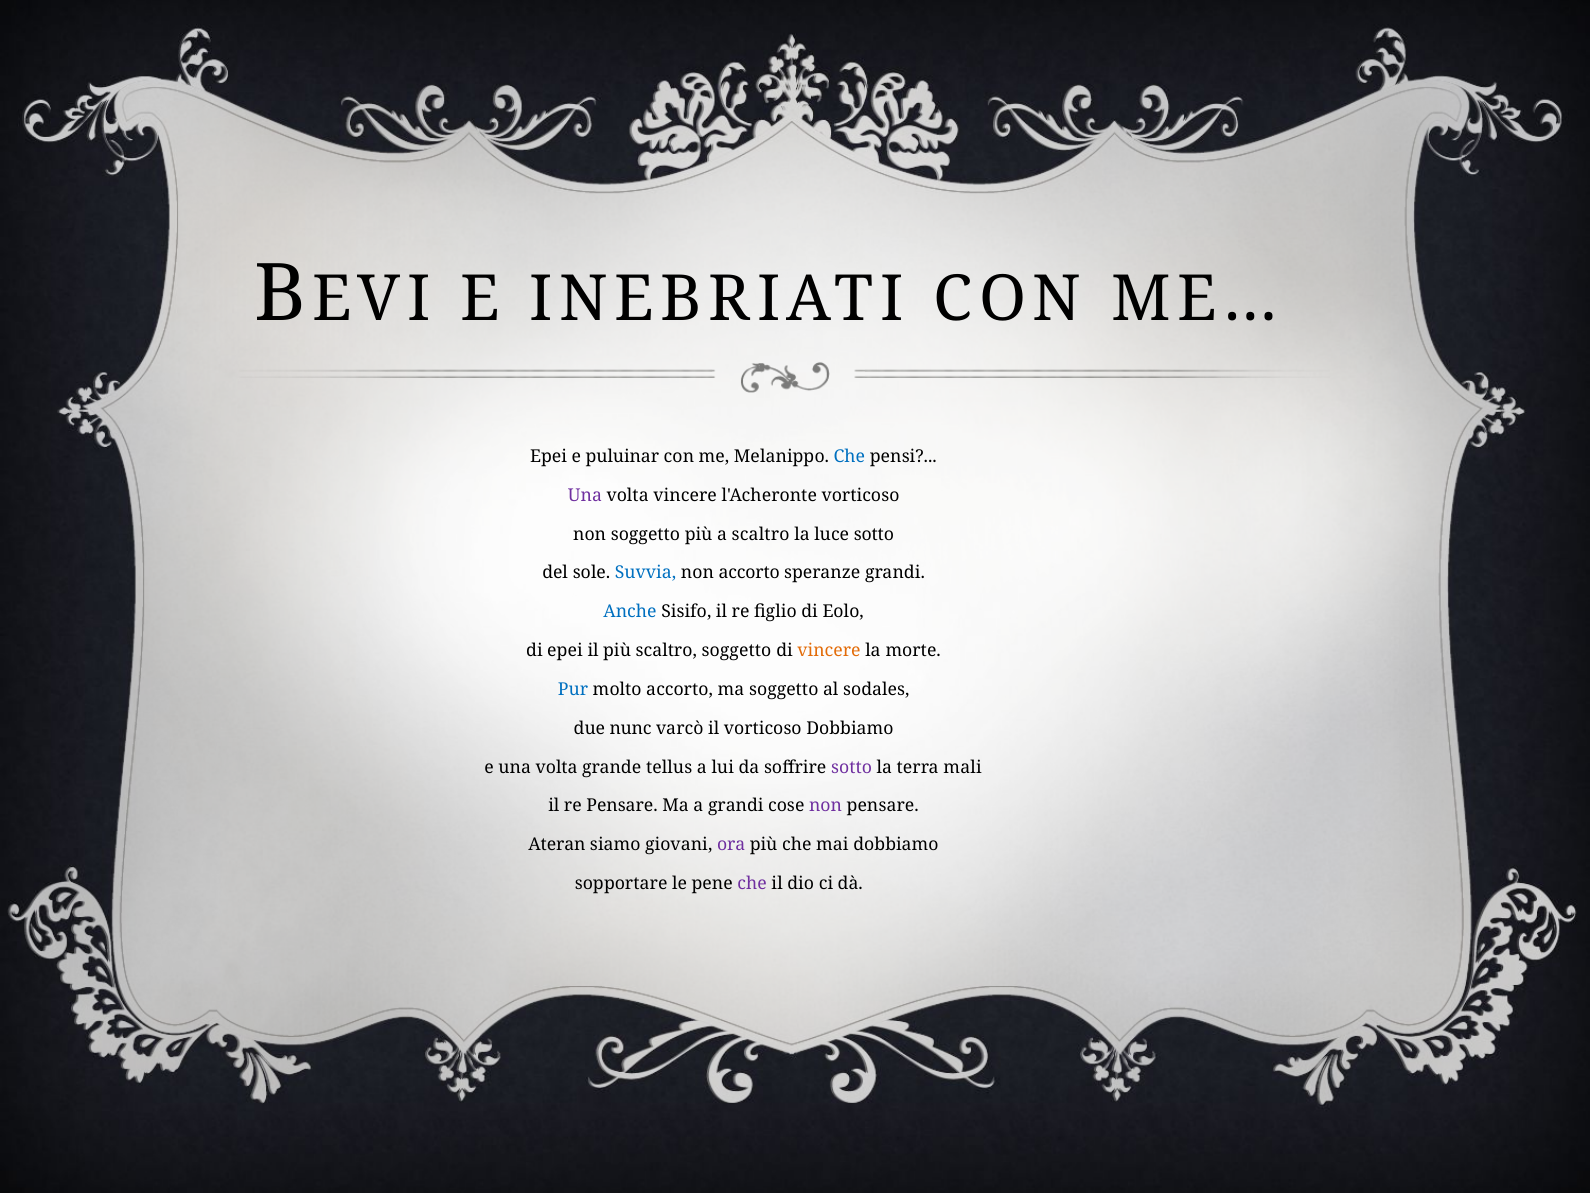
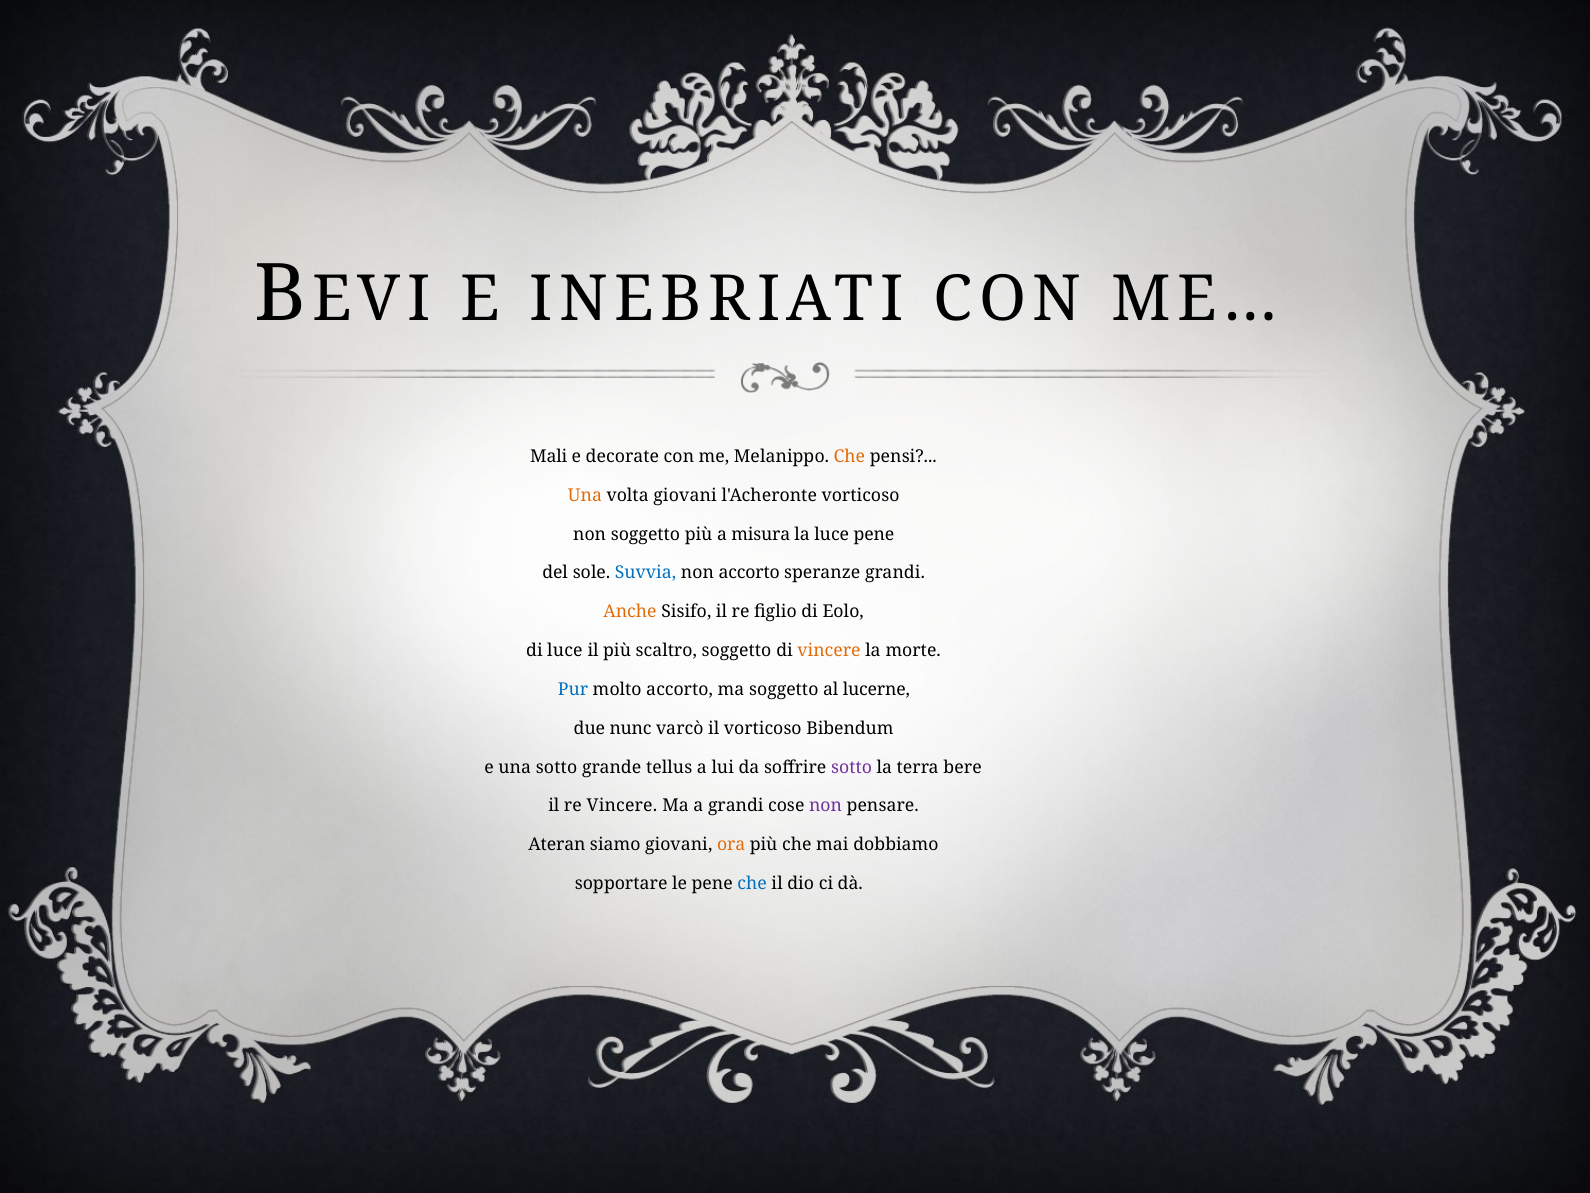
Epei at (549, 456): Epei -> Mali
puluinar: puluinar -> decorate
Che at (849, 456) colour: blue -> orange
Una at (585, 495) colour: purple -> orange
volta vincere: vincere -> giovani
a scaltro: scaltro -> misura
luce sotto: sotto -> pene
Anche colour: blue -> orange
di epei: epei -> luce
sodales: sodales -> lucerne
vorticoso Dobbiamo: Dobbiamo -> Bibendum
e una volta: volta -> sotto
mali: mali -> bere
re Pensare: Pensare -> Vincere
ora colour: purple -> orange
che at (752, 883) colour: purple -> blue
